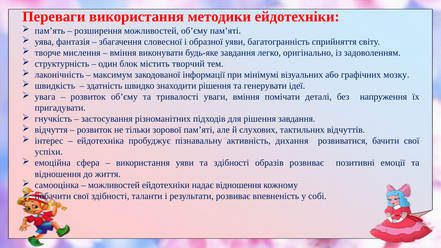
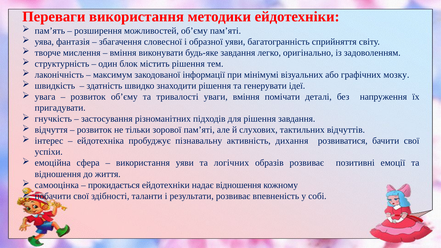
містить творчий: творчий -> рішення
та здібності: здібності -> логічних
можливостей at (114, 185): можливостей -> прокидається
